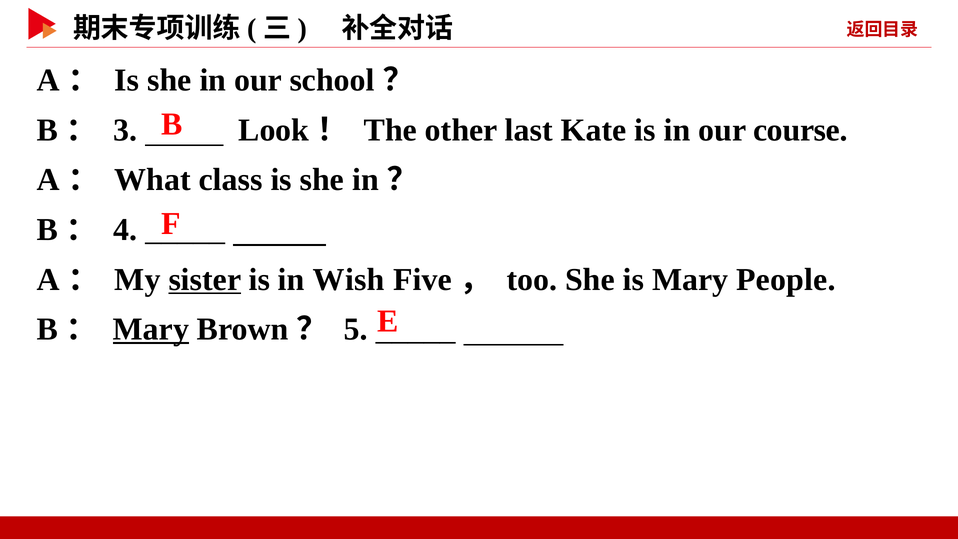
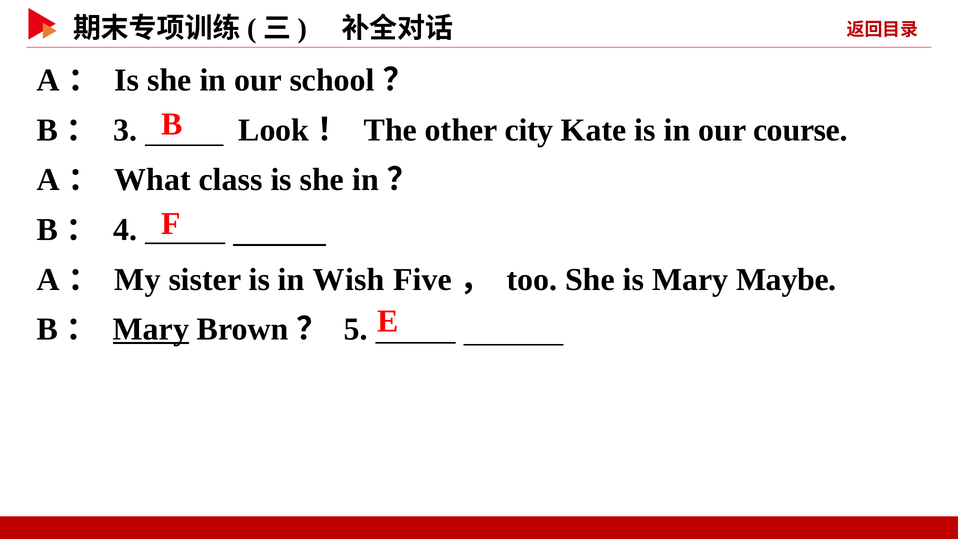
last: last -> city
sister underline: present -> none
People: People -> Maybe
